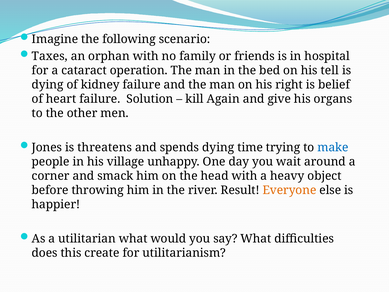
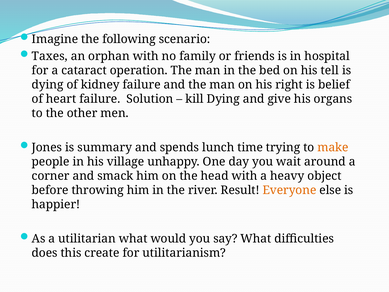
kill Again: Again -> Dying
threatens: threatens -> summary
spends dying: dying -> lunch
make colour: blue -> orange
